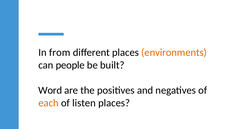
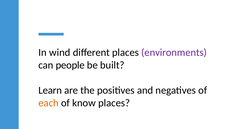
from: from -> wind
environments colour: orange -> purple
Word: Word -> Learn
listen: listen -> know
